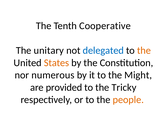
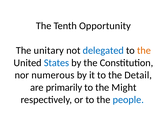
Cooperative: Cooperative -> Opportunity
States colour: orange -> blue
Might: Might -> Detail
provided: provided -> primarily
Tricky: Tricky -> Might
people colour: orange -> blue
